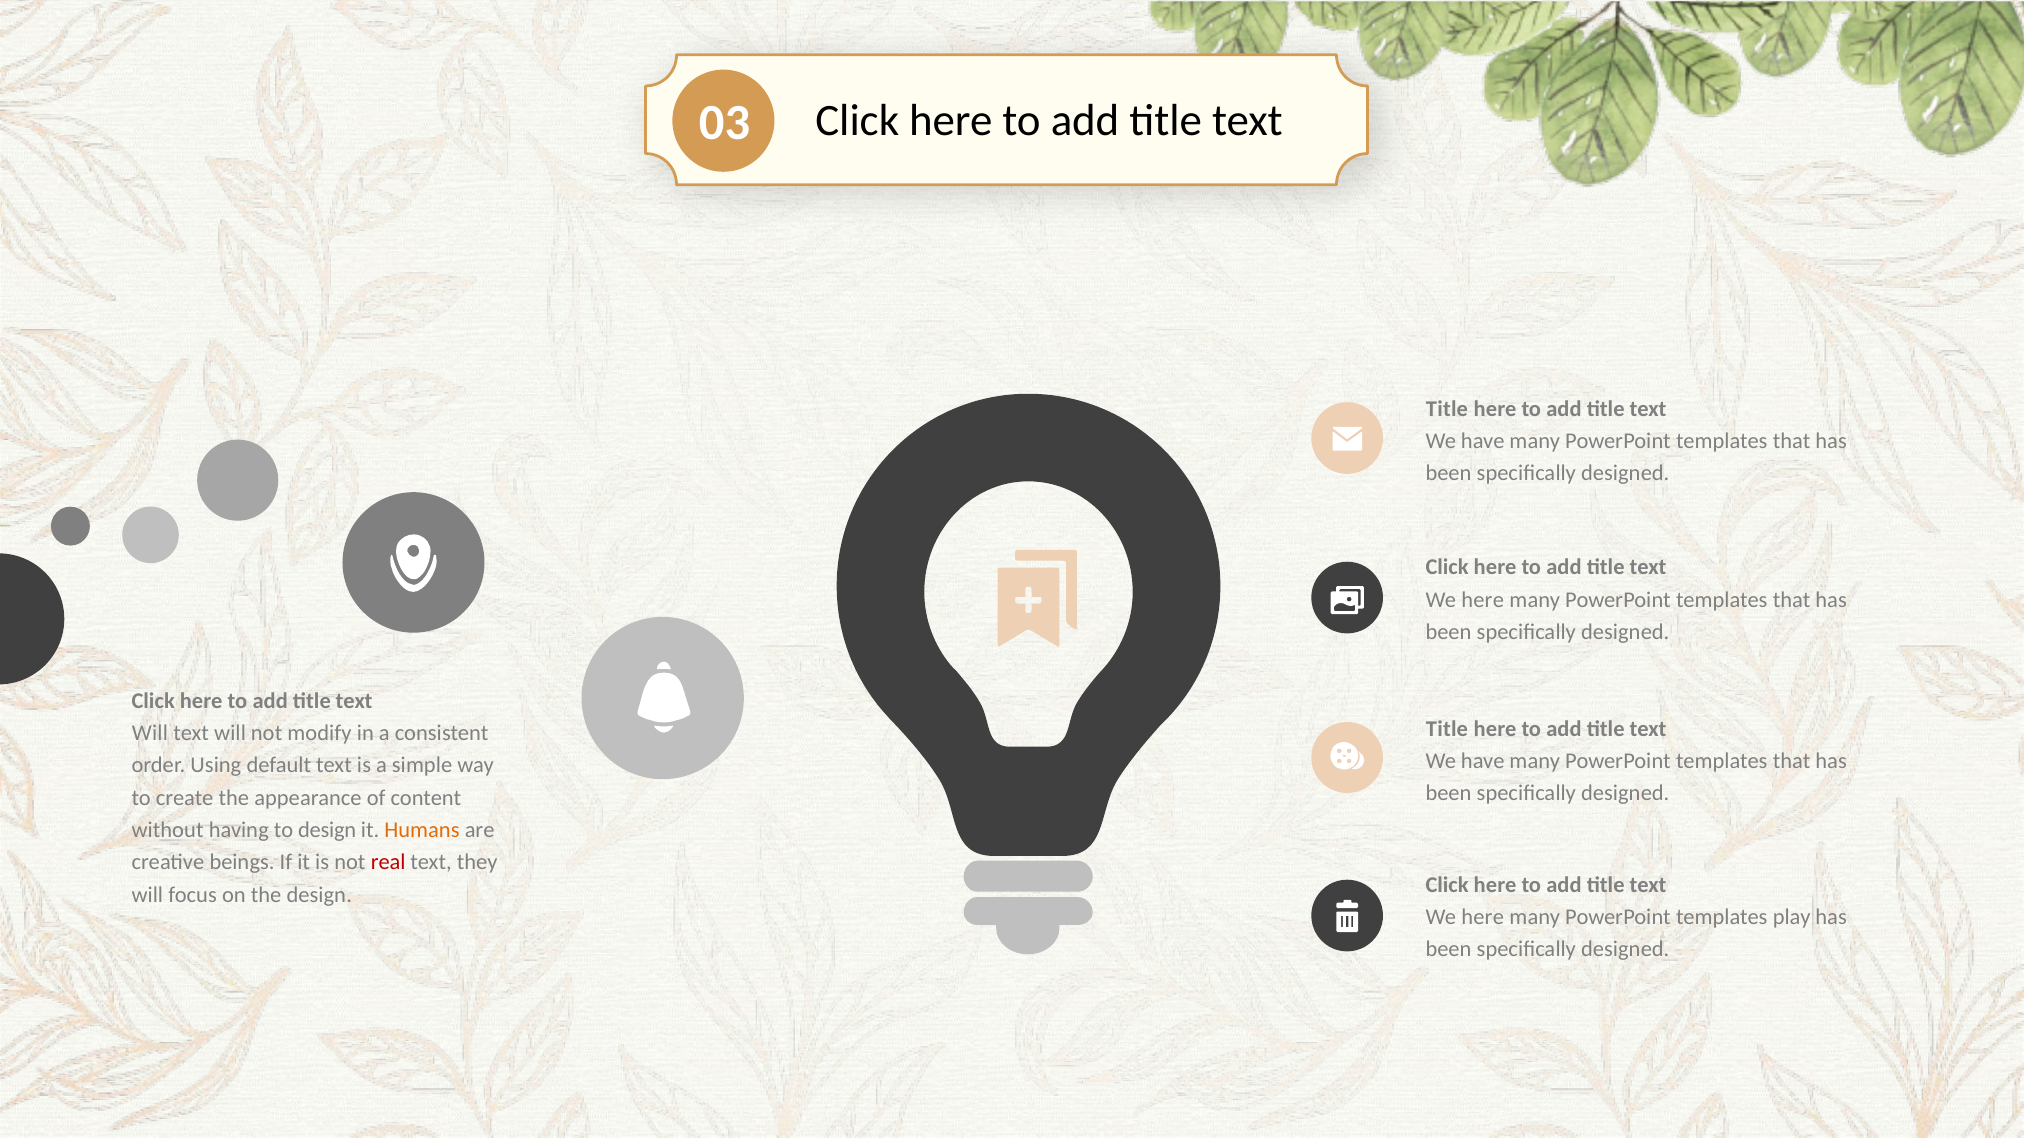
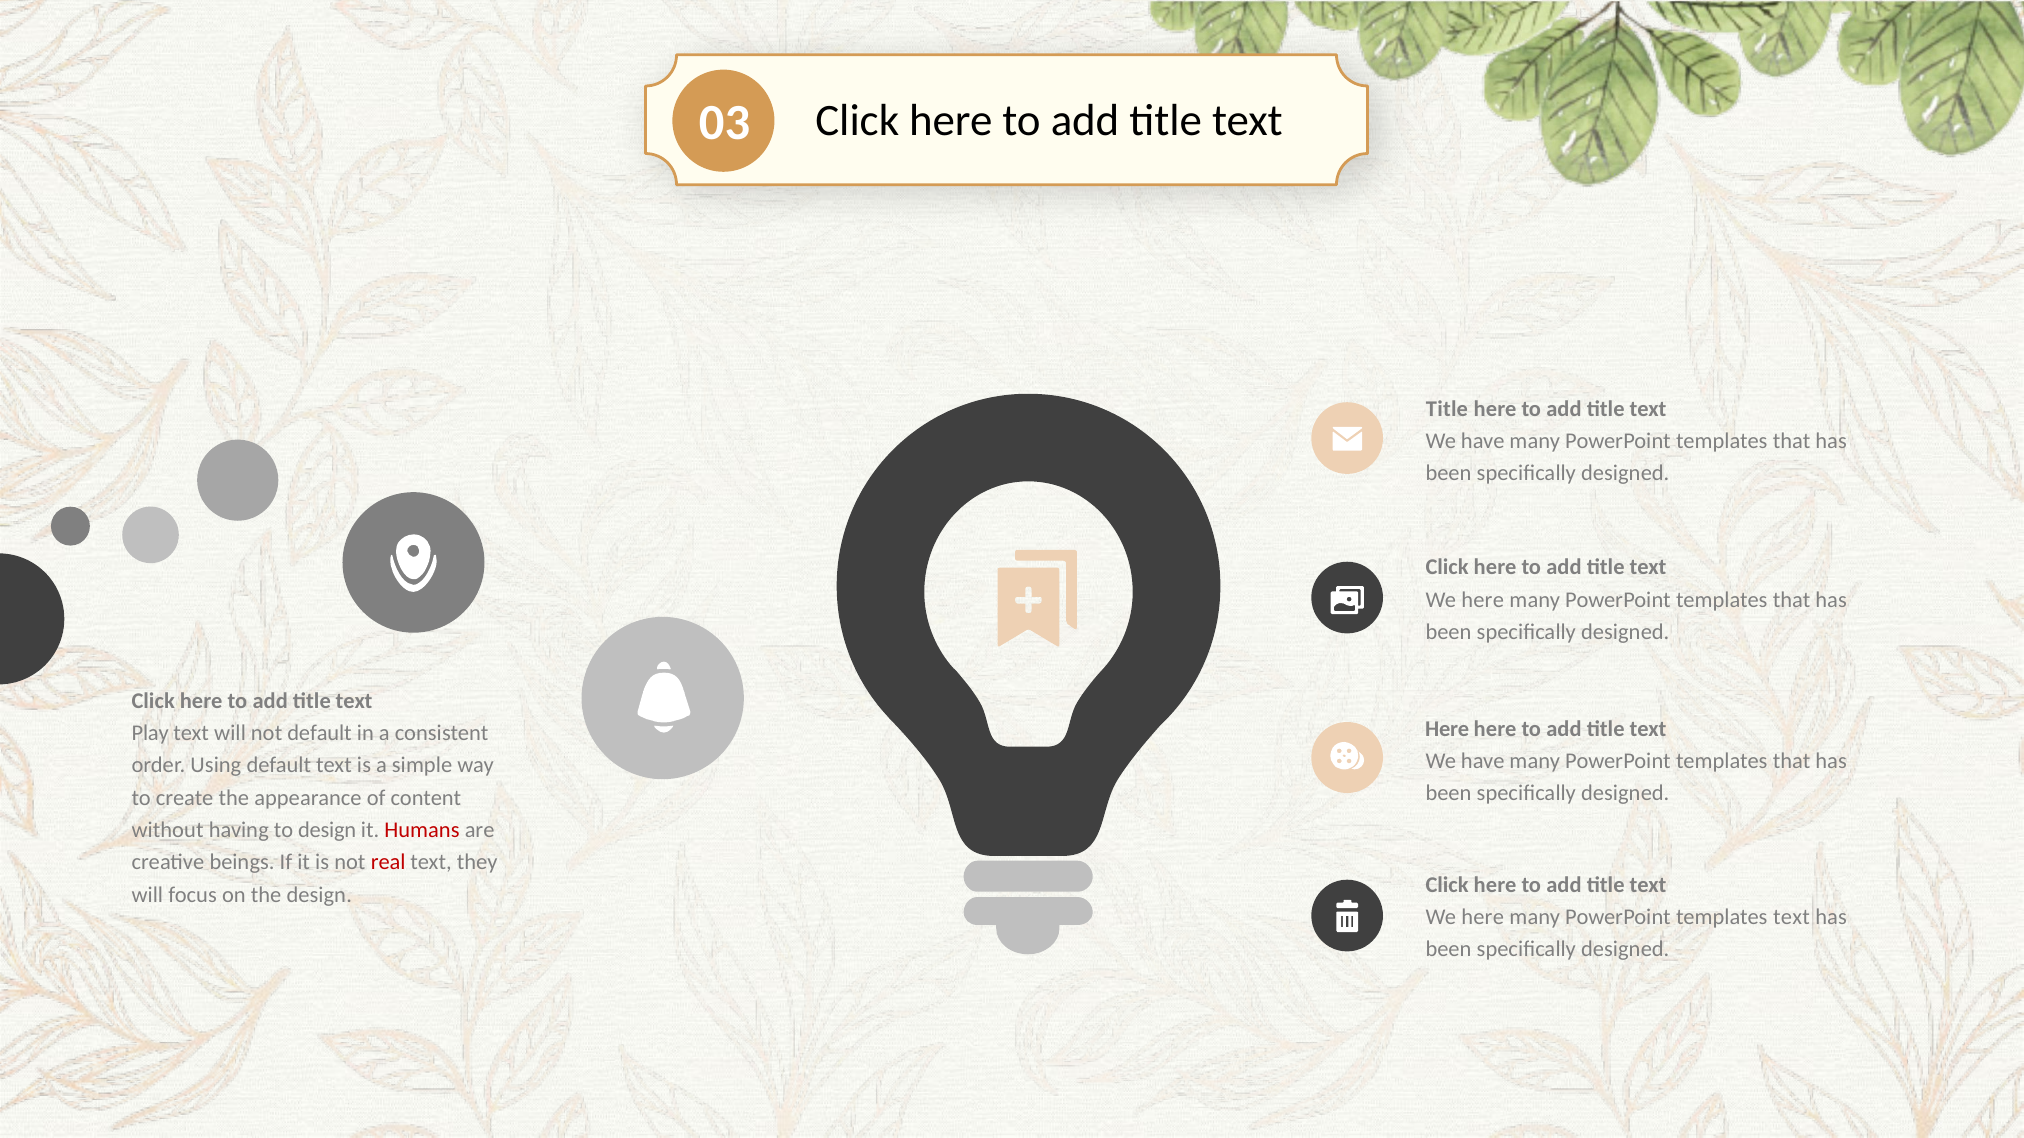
Title at (1447, 729): Title -> Here
Will at (150, 733): Will -> Play
not modify: modify -> default
Humans colour: orange -> red
templates play: play -> text
